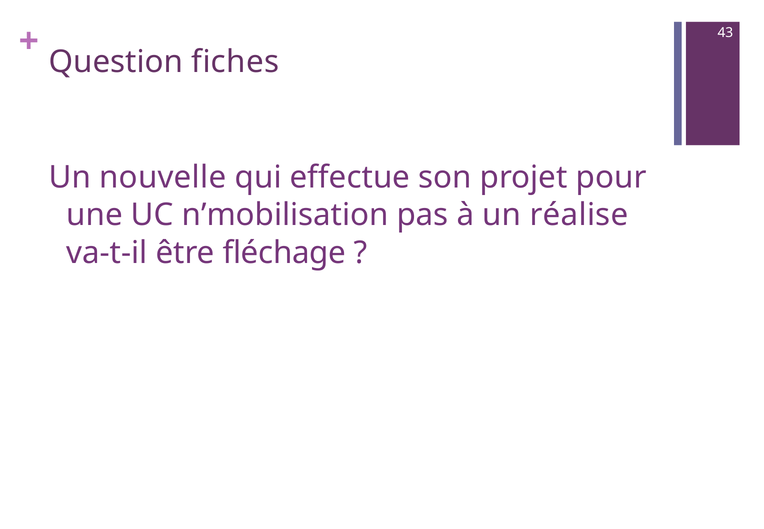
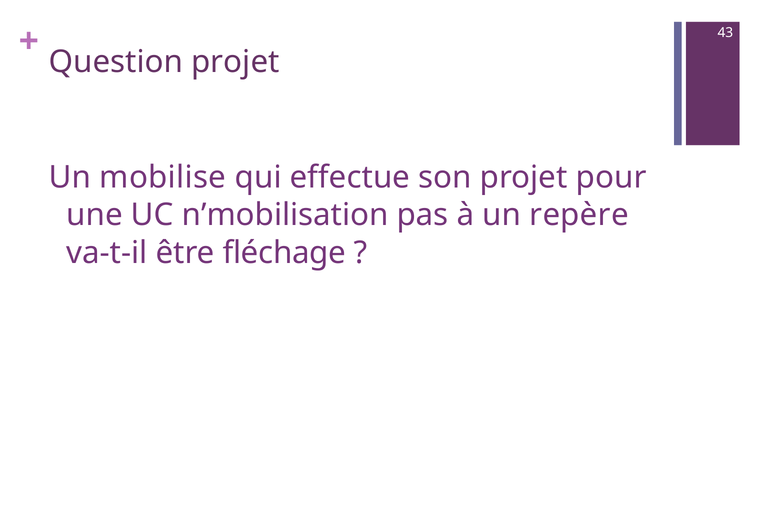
Question fiches: fiches -> projet
nouvelle: nouvelle -> mobilise
réalise: réalise -> repère
